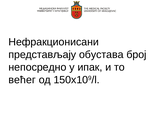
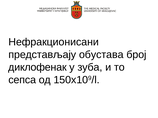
непосредно: непосредно -> диклофенак
ипак: ипак -> зуба
већег: већег -> сепса
